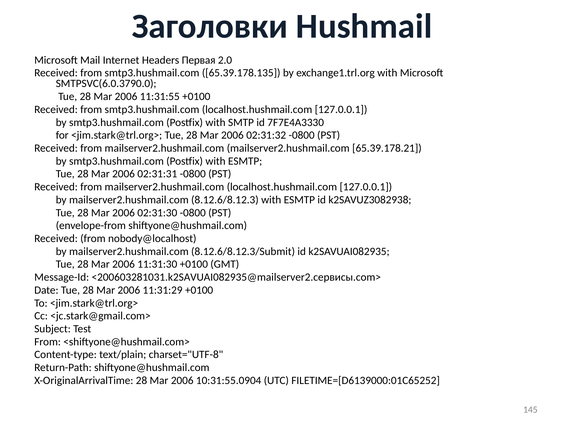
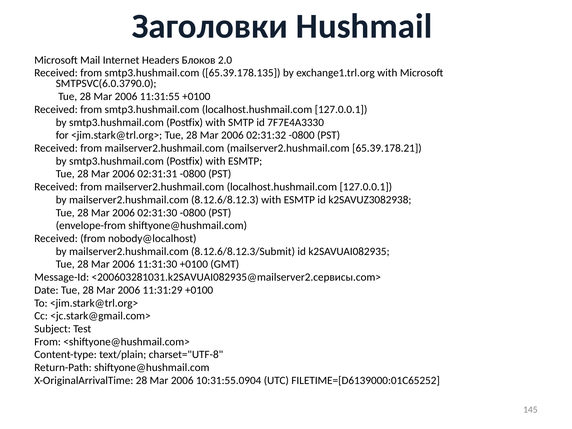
Первая: Первая -> Блоков
